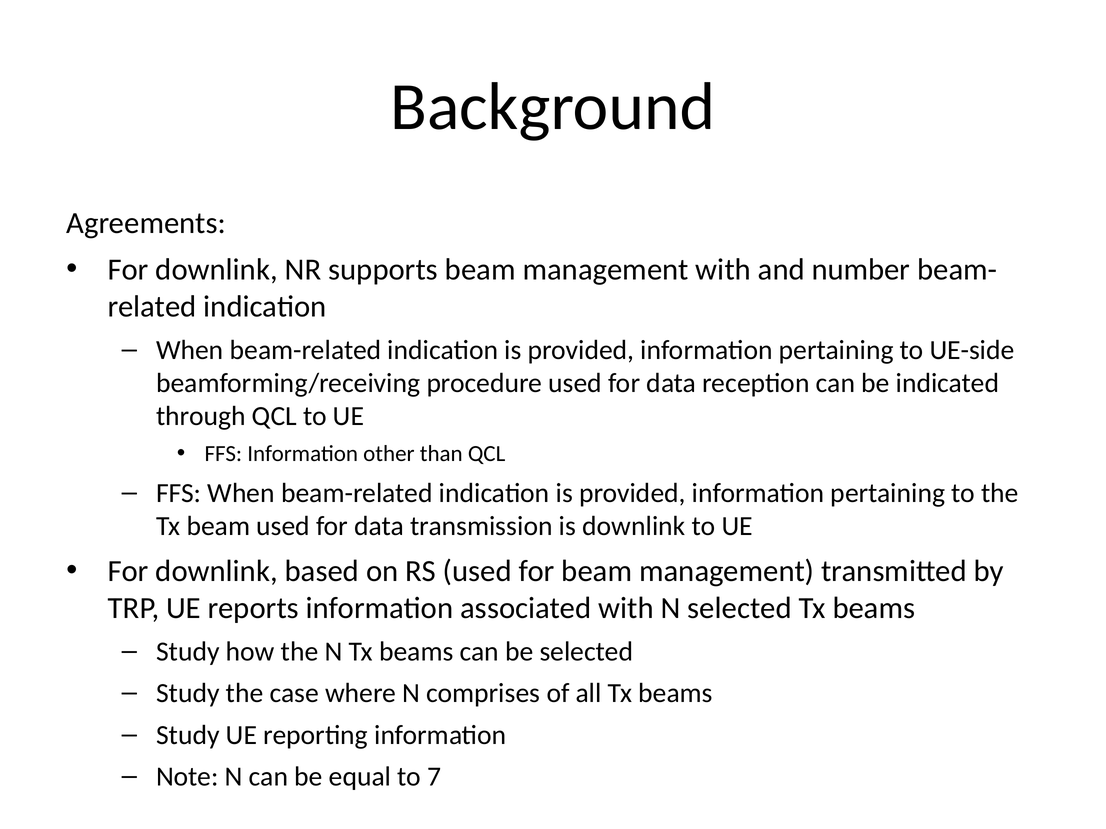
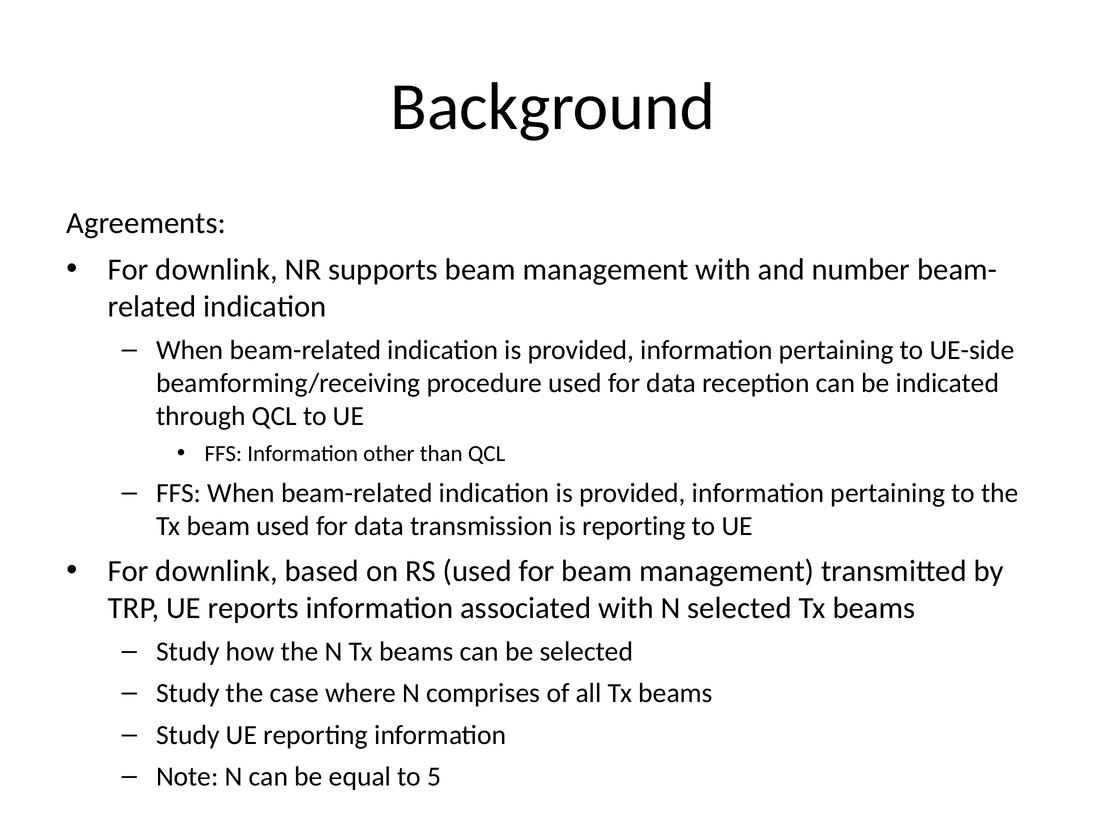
is downlink: downlink -> reporting
7: 7 -> 5
